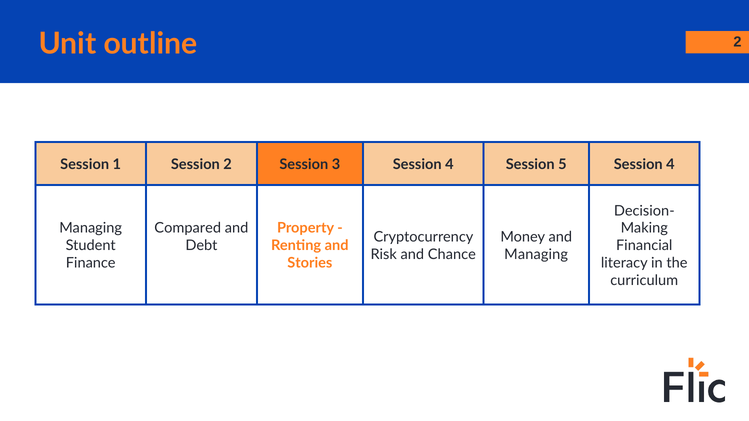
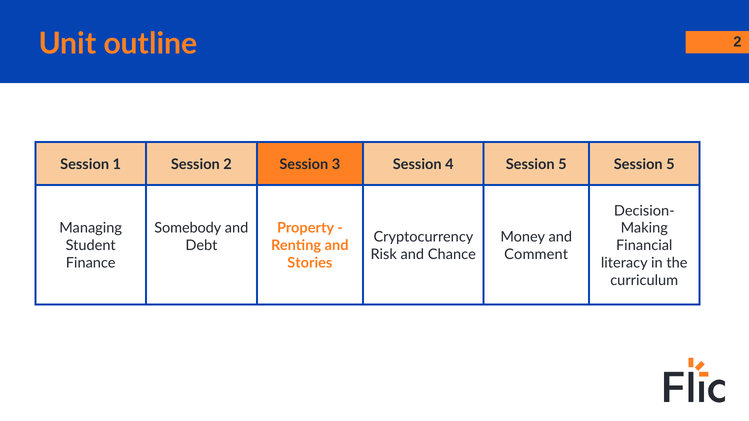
5 Session 4: 4 -> 5
Compared: Compared -> Somebody
Managing at (536, 255): Managing -> Comment
